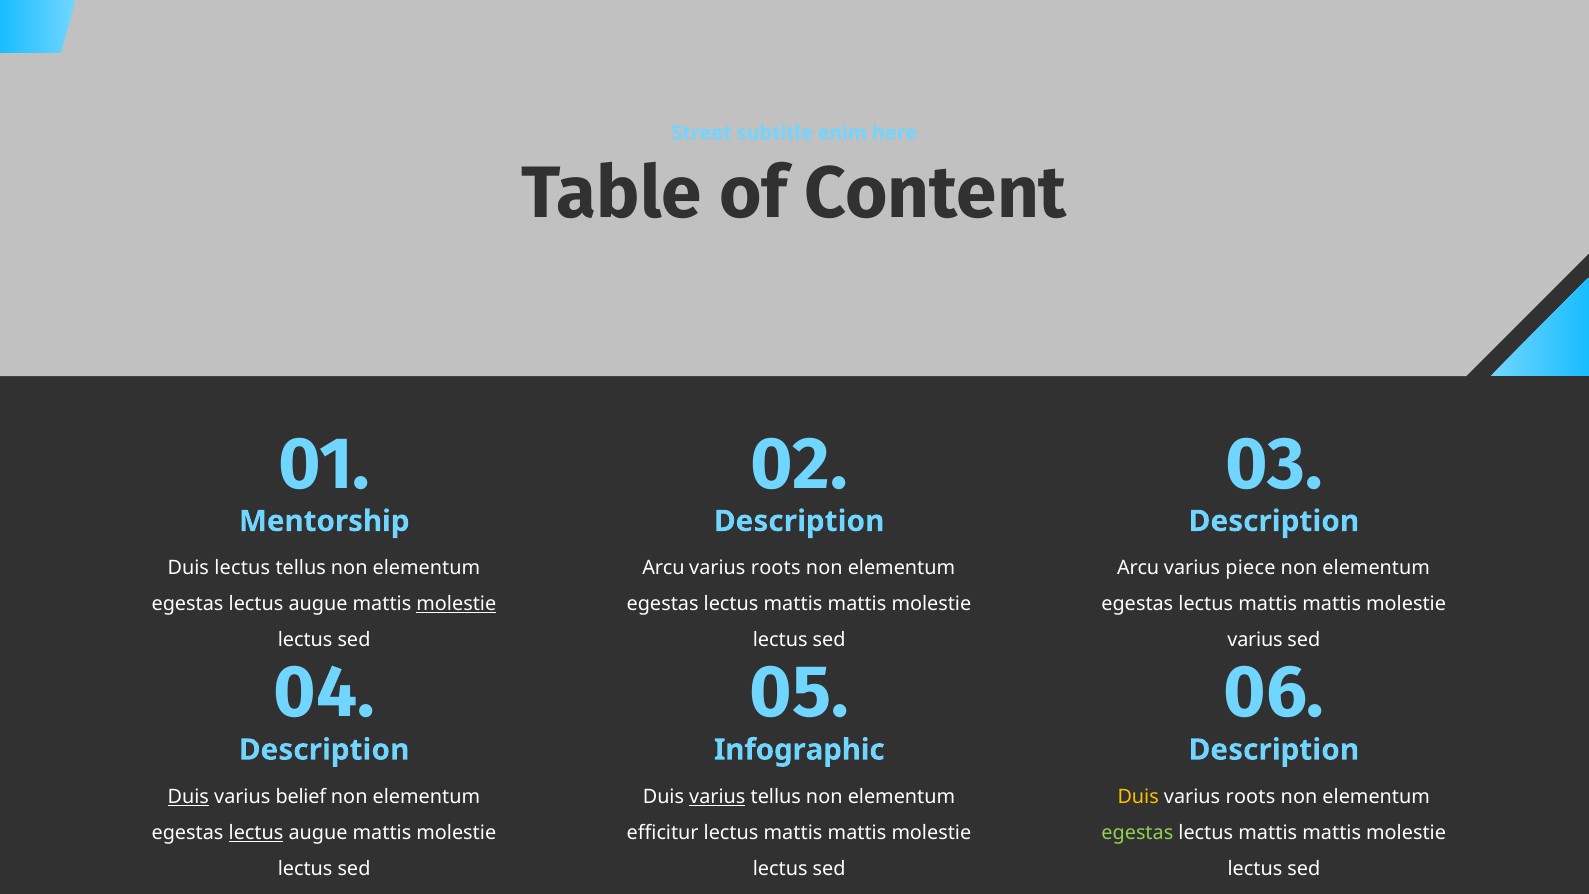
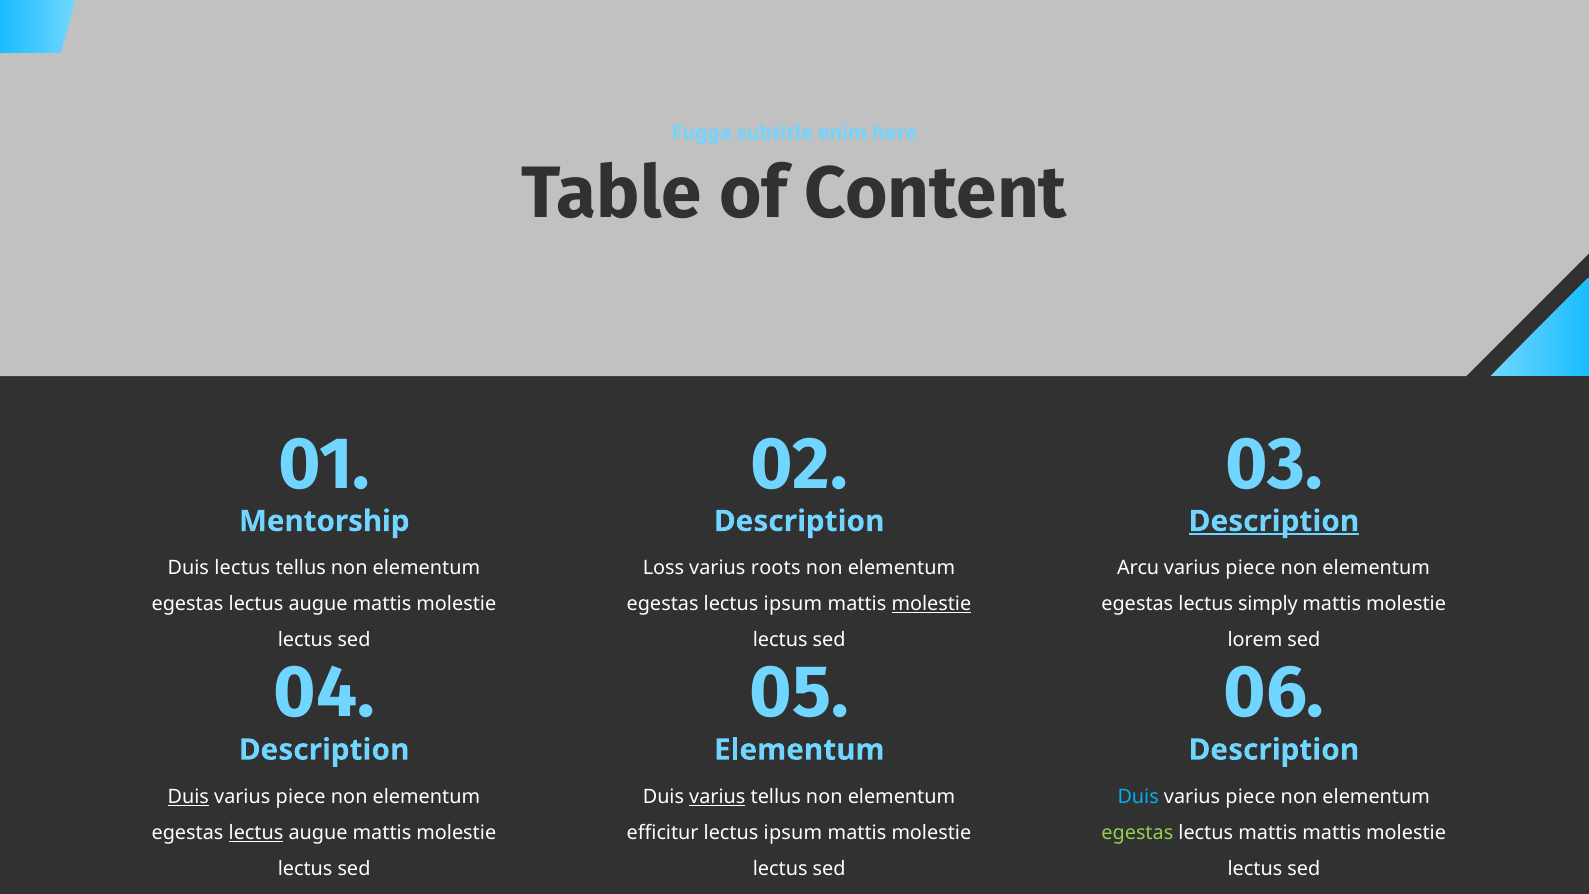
Street: Street -> Fugga
Description at (1274, 521) underline: none -> present
Arcu at (663, 568): Arcu -> Loss
molestie at (456, 604) underline: present -> none
mattis at (793, 604): mattis -> ipsum
molestie at (931, 604) underline: none -> present
mattis at (1268, 604): mattis -> simply
varius at (1255, 640): varius -> lorem
Infographic at (799, 750): Infographic -> Elementum
belief at (301, 797): belief -> piece
Duis at (1138, 797) colour: yellow -> light blue
roots at (1250, 797): roots -> piece
mattis at (793, 833): mattis -> ipsum
